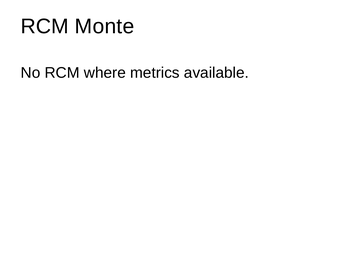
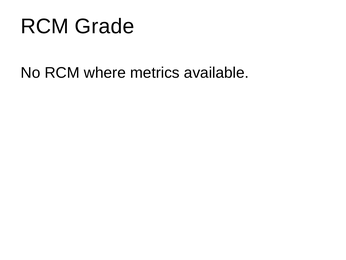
Monte: Monte -> Grade
